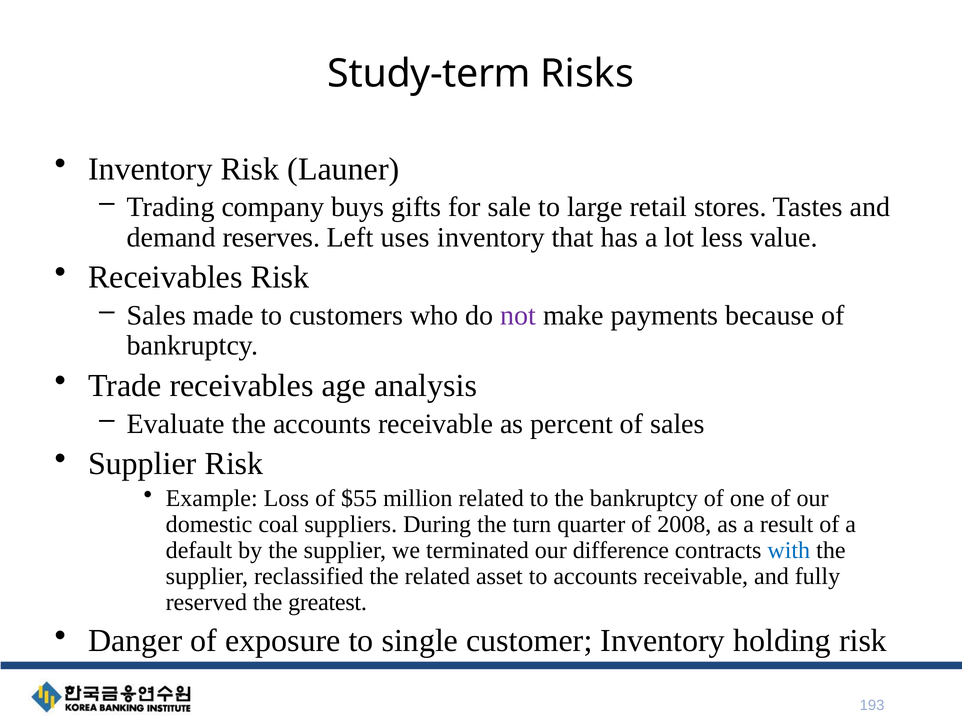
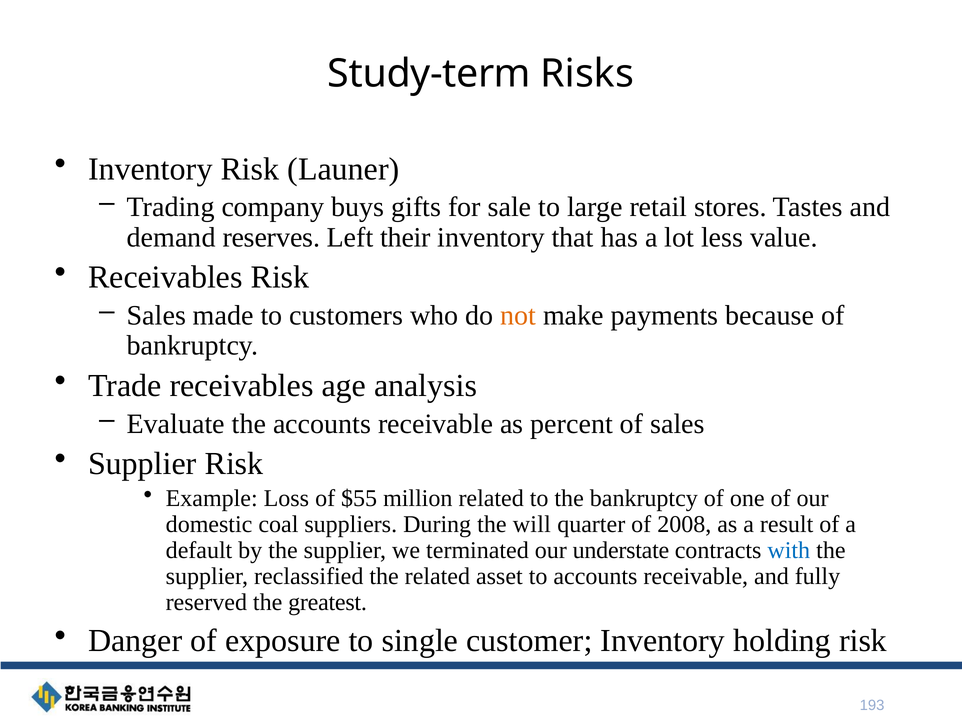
uses: uses -> their
not colour: purple -> orange
turn: turn -> will
difference: difference -> understate
